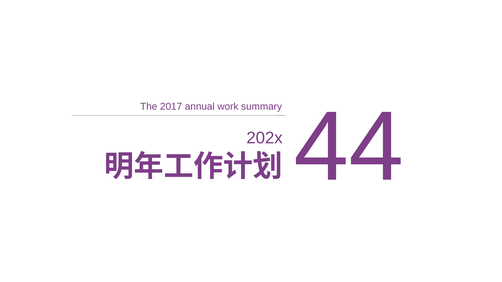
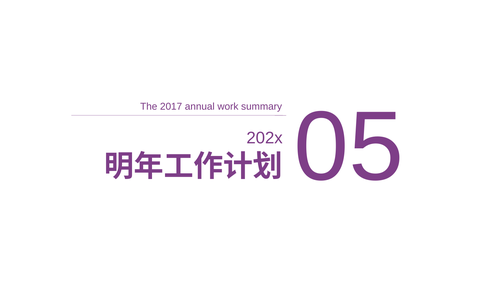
44: 44 -> 05
